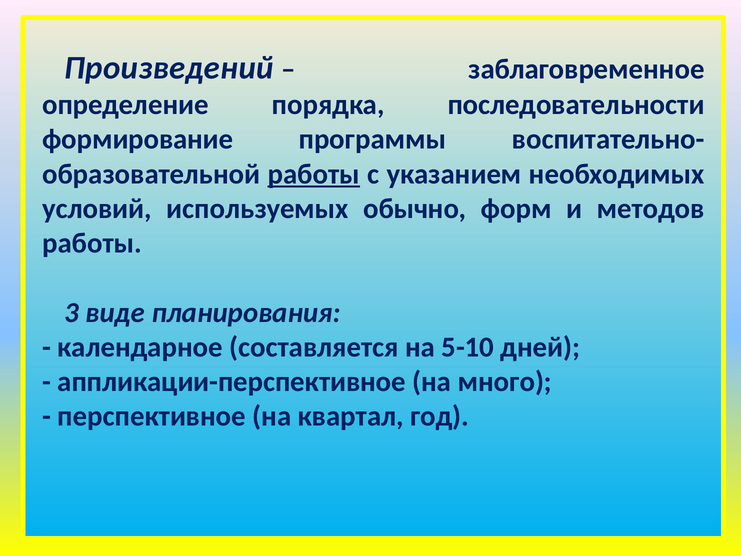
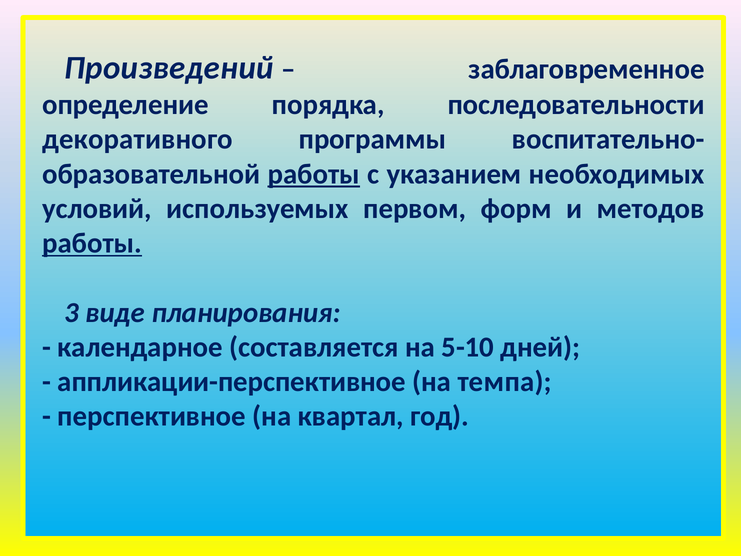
формирование: формирование -> декоративного
обычно: обычно -> первом
работы at (92, 243) underline: none -> present
много: много -> темпа
